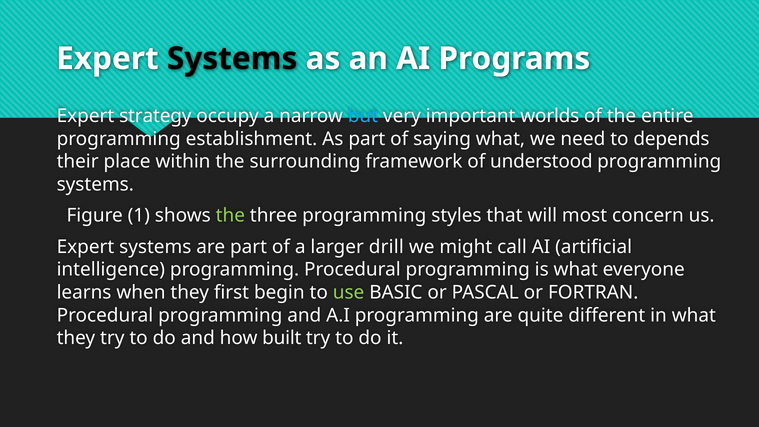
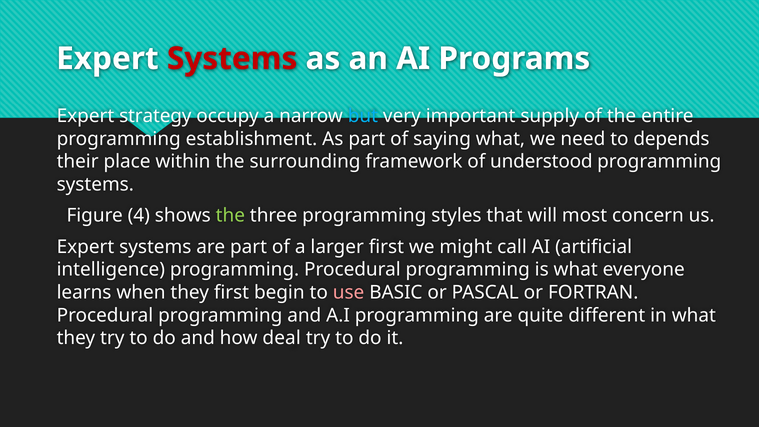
Systems at (232, 59) colour: black -> red
worlds: worlds -> supply
1: 1 -> 4
larger drill: drill -> first
use colour: light green -> pink
built: built -> deal
